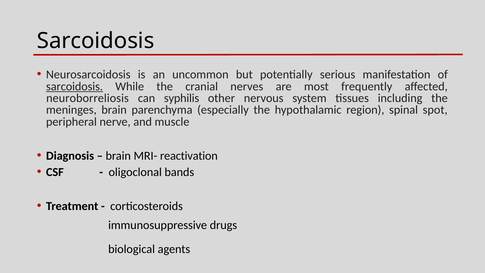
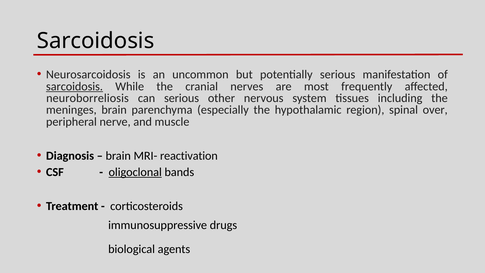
can syphilis: syphilis -> serious
spot: spot -> over
oligoclonal underline: none -> present
